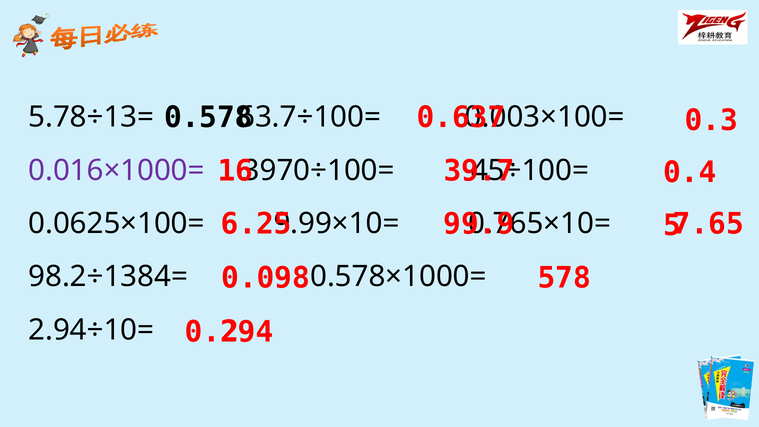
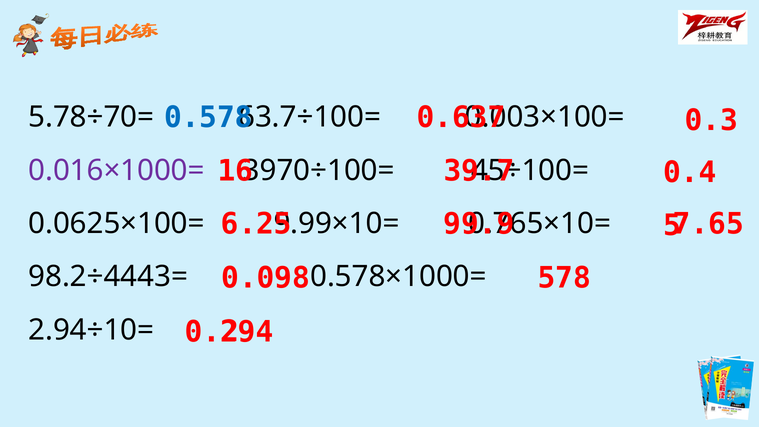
0.578 colour: black -> blue
5.78÷13=: 5.78÷13= -> 5.78÷70=
98.2÷1384=: 98.2÷1384= -> 98.2÷4443=
